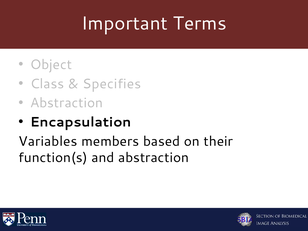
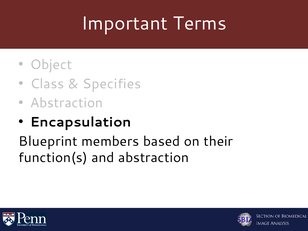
Variables: Variables -> Blueprint
